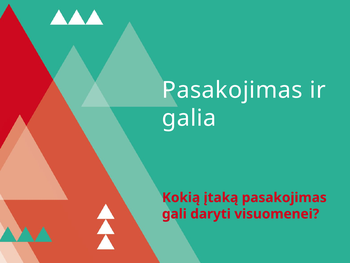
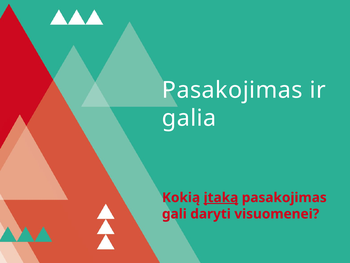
įtaką underline: none -> present
